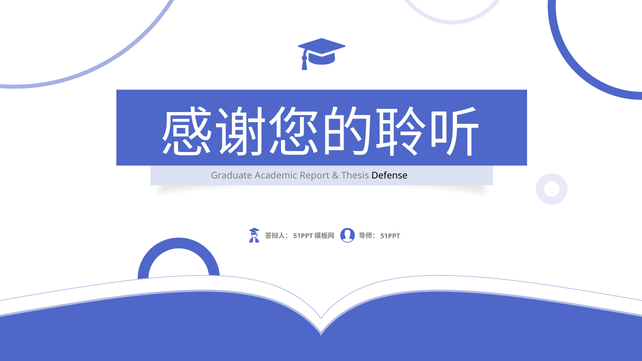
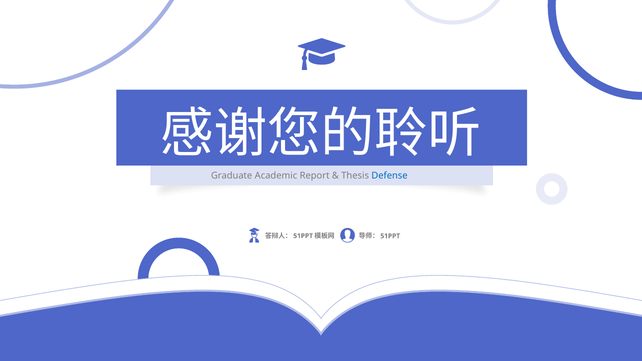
Defense colour: black -> blue
